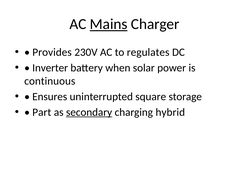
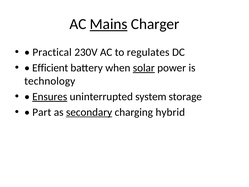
Provides: Provides -> Practical
Inverter: Inverter -> Efficient
solar underline: none -> present
continuous: continuous -> technology
Ensures underline: none -> present
square: square -> system
